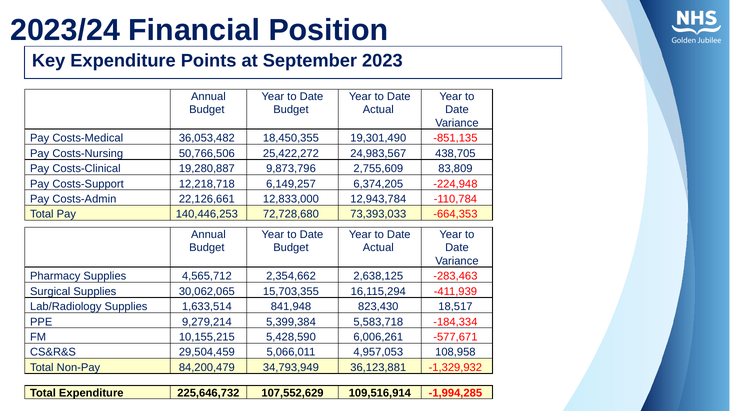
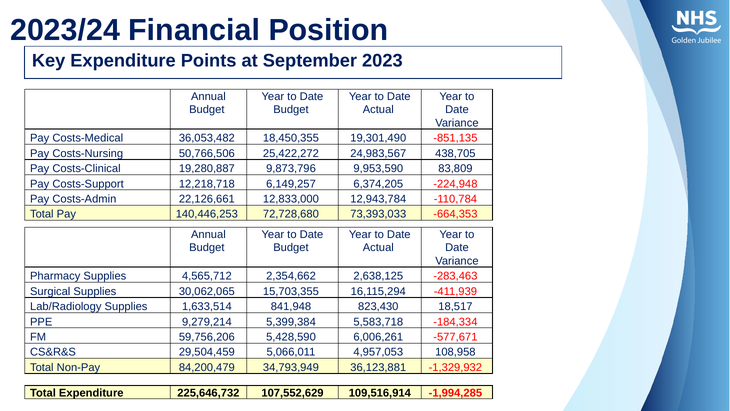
2,755,609: 2,755,609 -> 9,953,590
10,155,215: 10,155,215 -> 59,756,206
